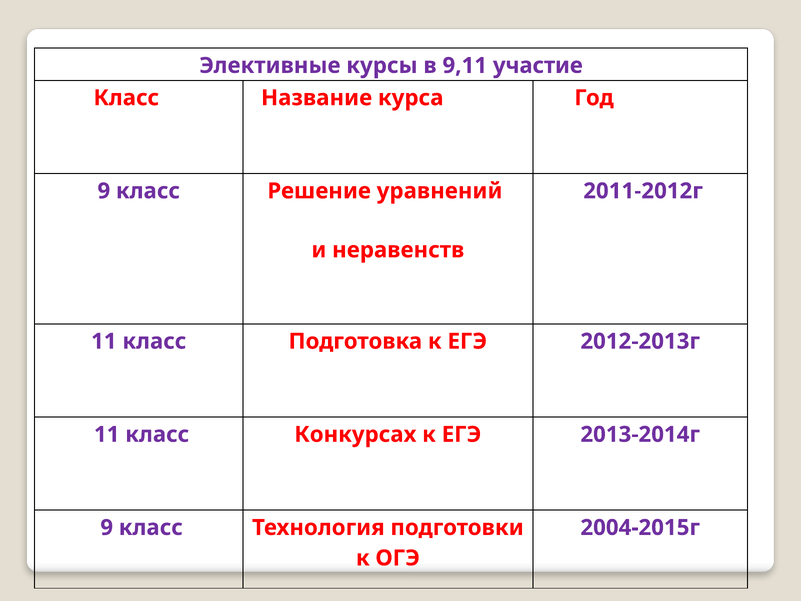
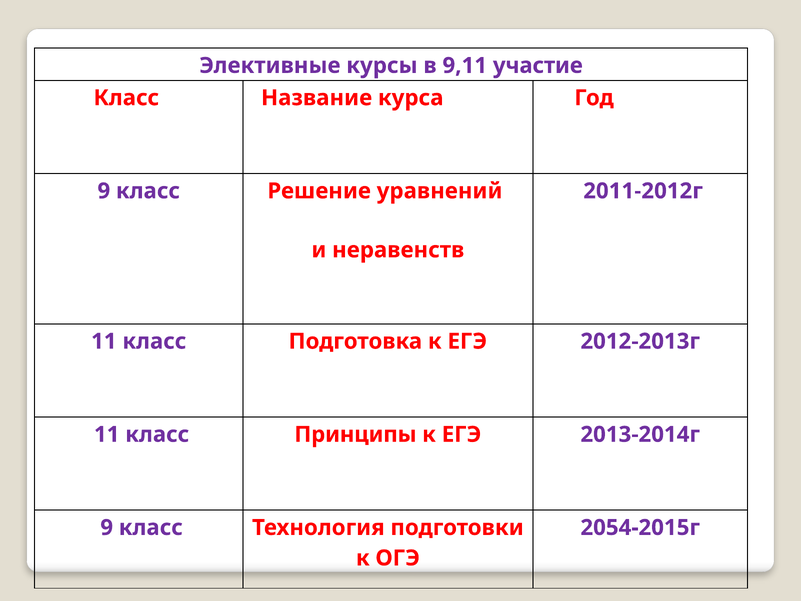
Конкурсах: Конкурсах -> Принципы
2004-2015г: 2004-2015г -> 2054-2015г
